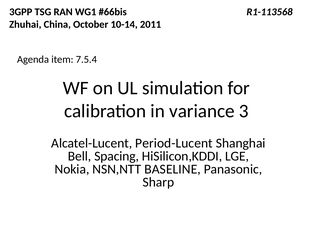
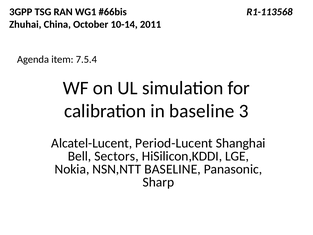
in variance: variance -> baseline
Spacing: Spacing -> Sectors
